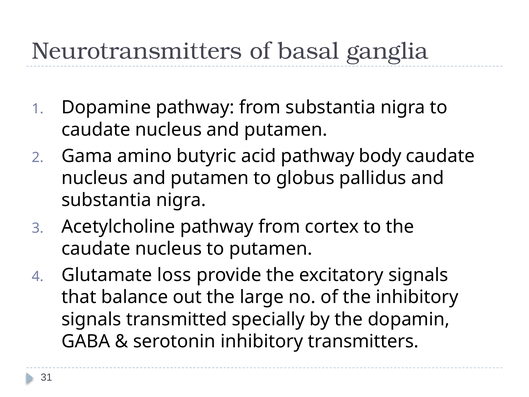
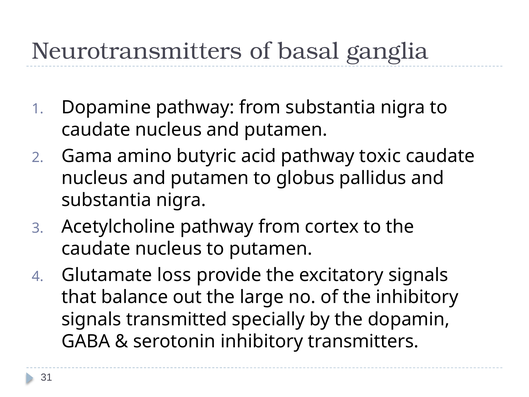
body: body -> toxic
